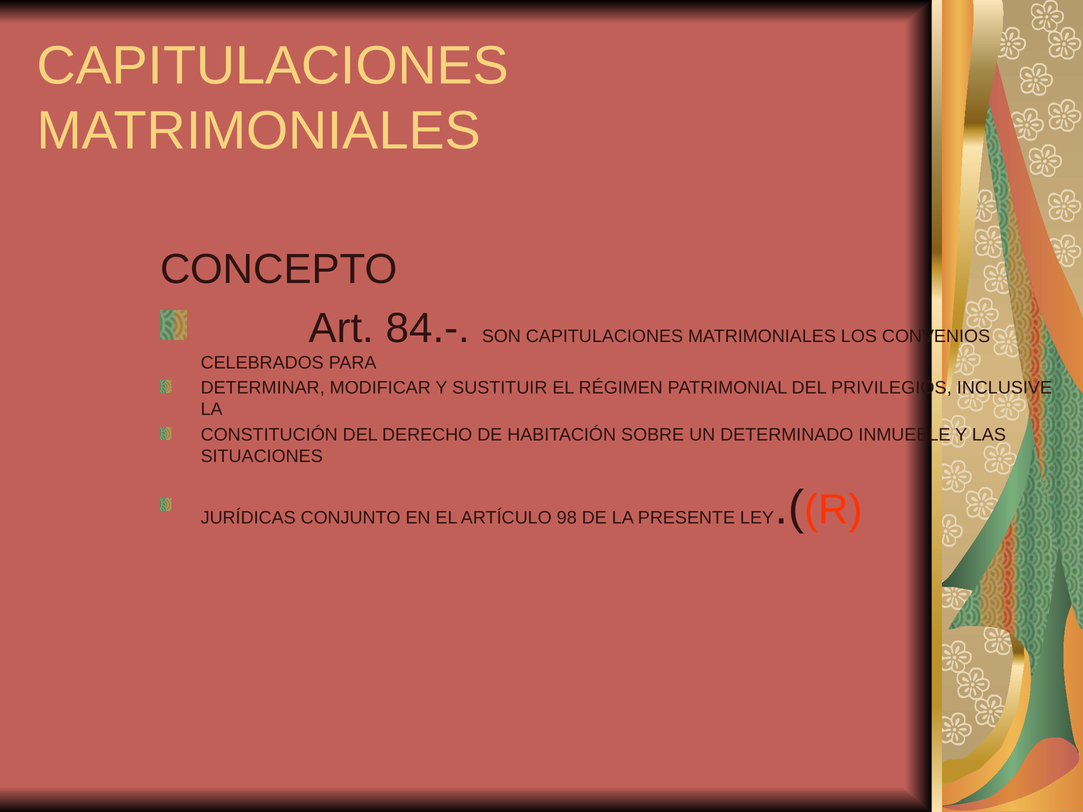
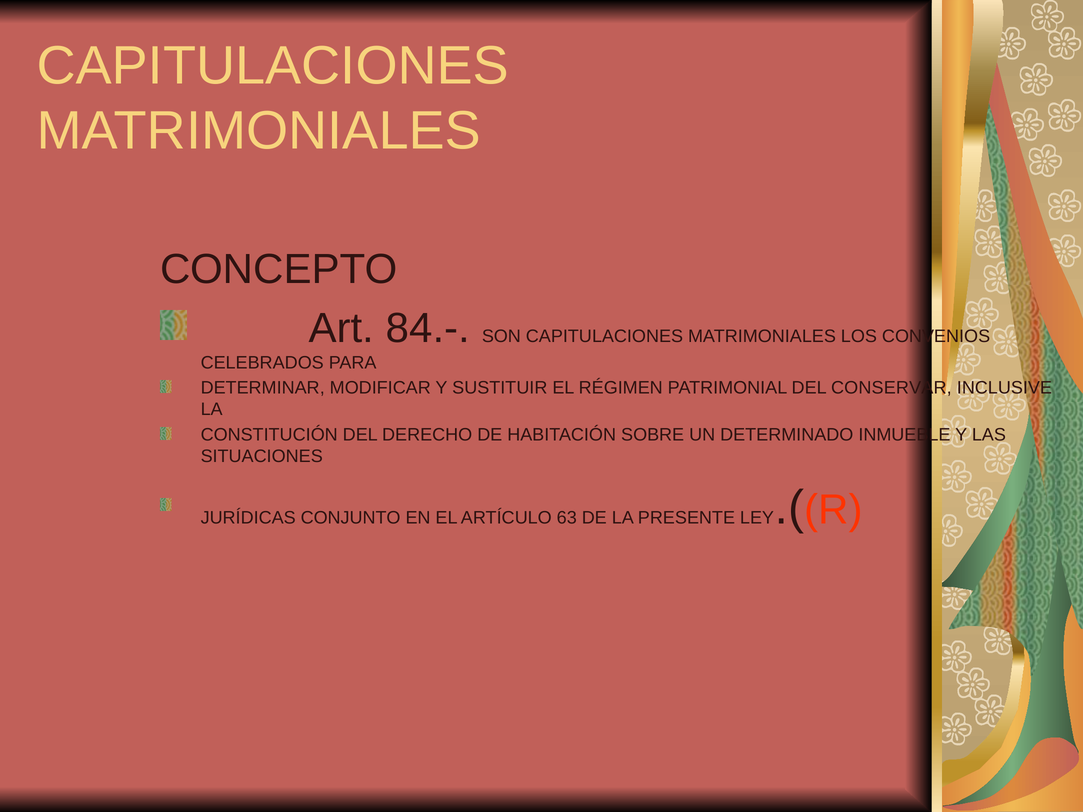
PRIVILEGIOS: PRIVILEGIOS -> CONSERVAR
98: 98 -> 63
